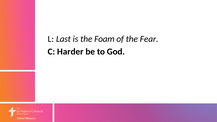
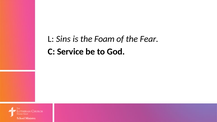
Last: Last -> Sins
Harder: Harder -> Service
